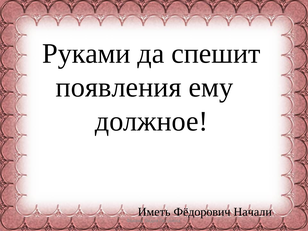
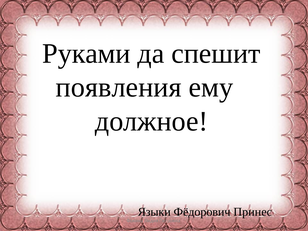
Иметь: Иметь -> Языки
Начали: Начали -> Принес
